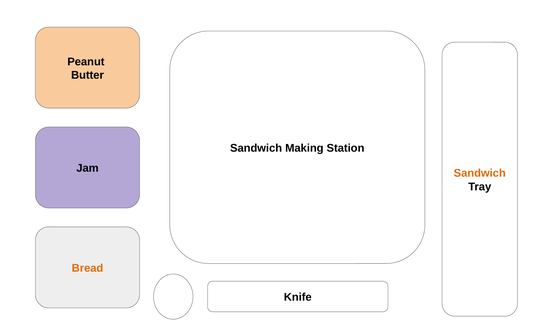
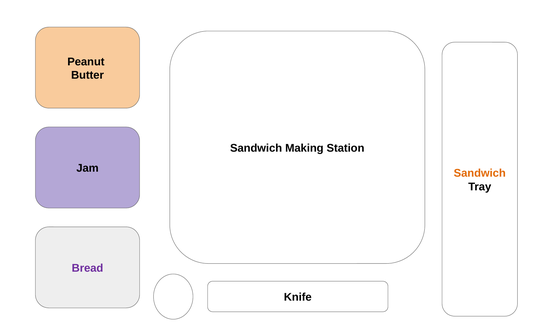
Bread colour: orange -> purple
